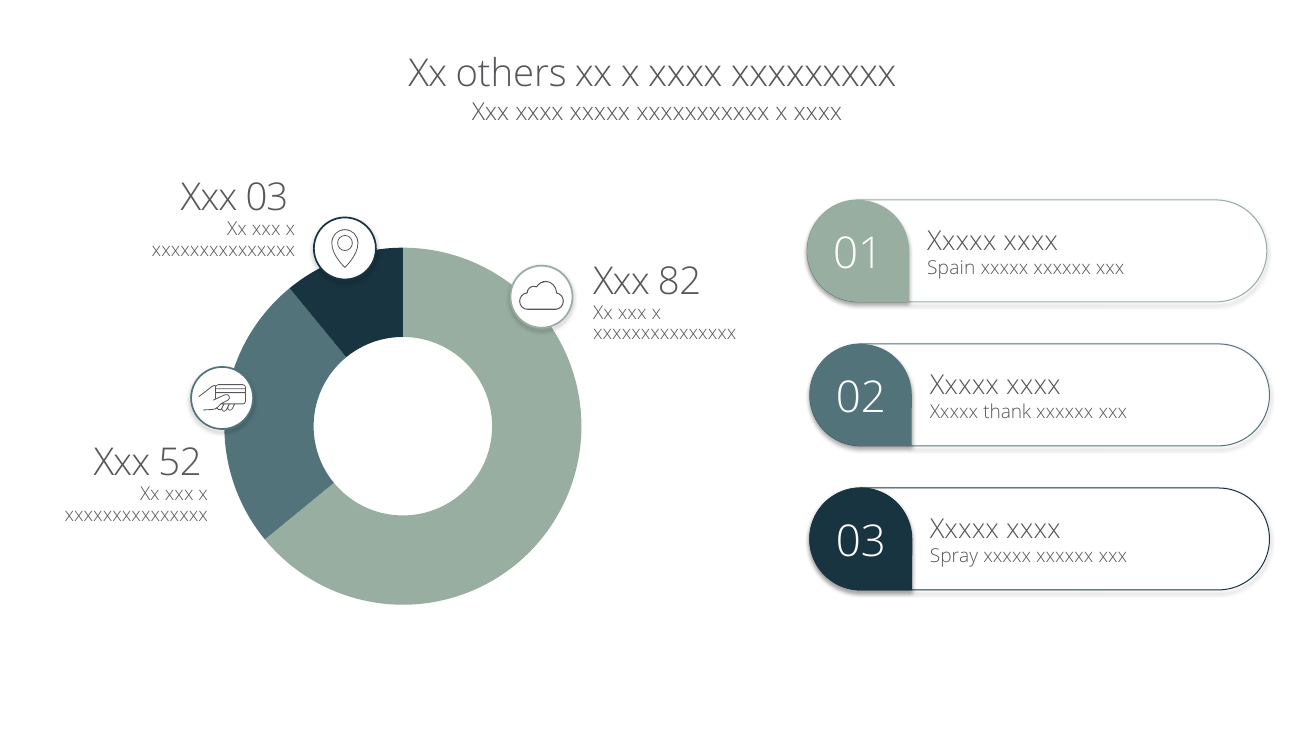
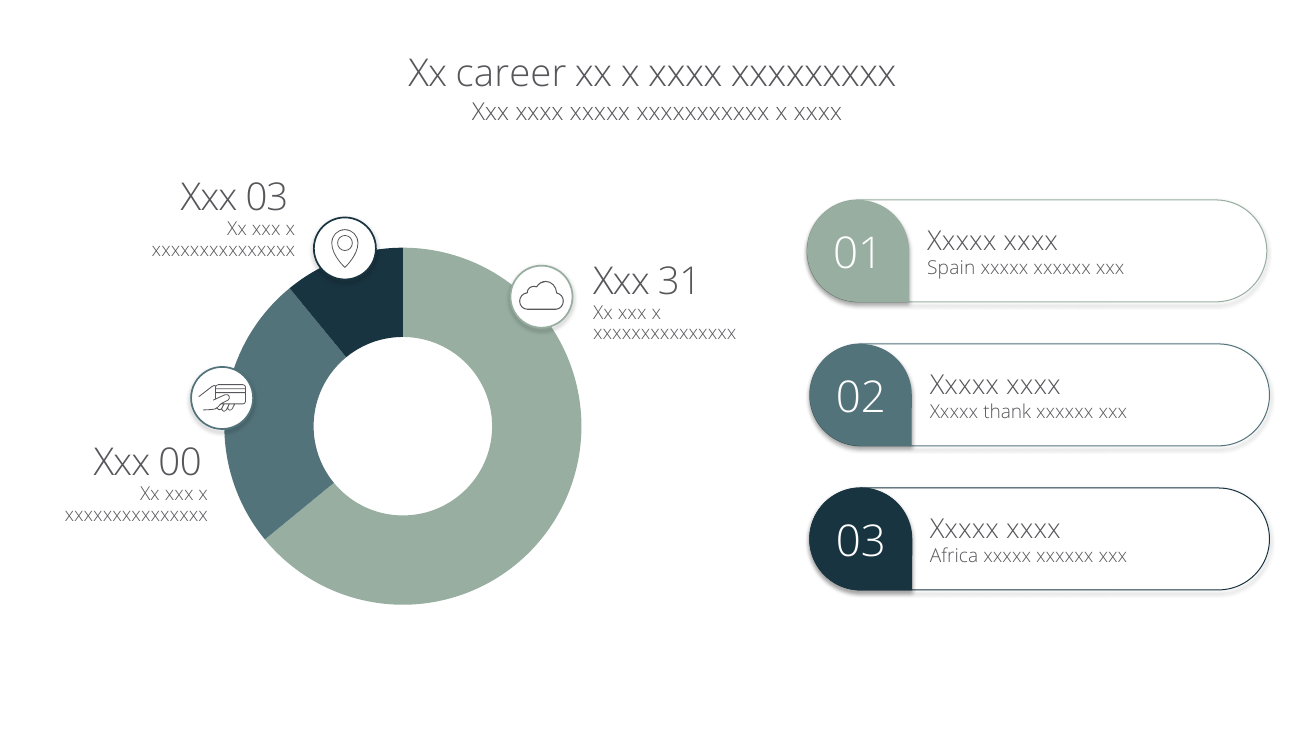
others: others -> career
82: 82 -> 31
52: 52 -> 00
Spray: Spray -> Africa
